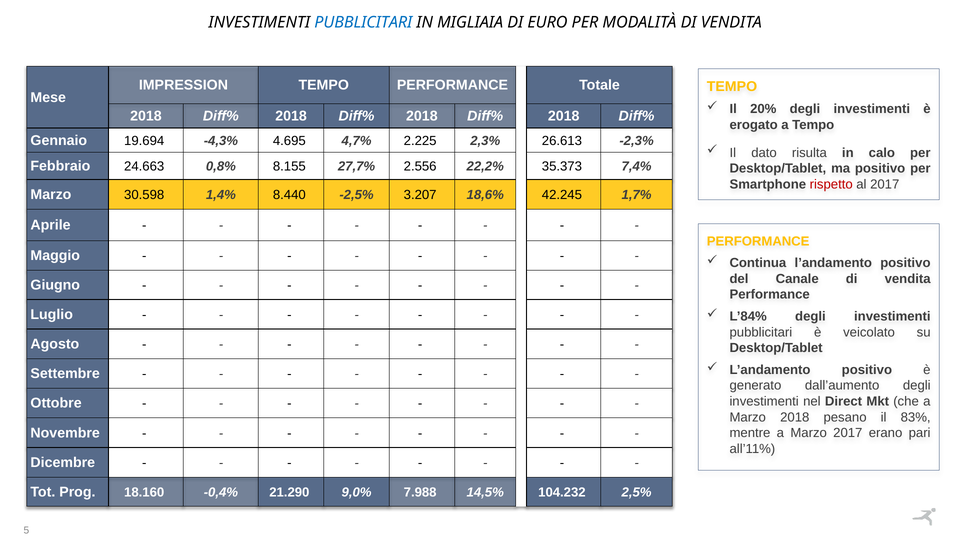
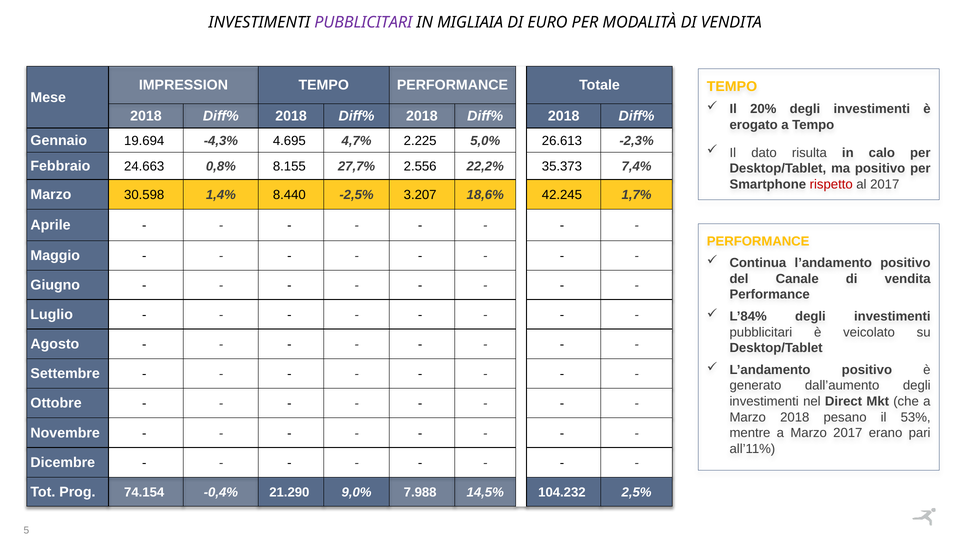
PUBBLICITARI at (363, 22) colour: blue -> purple
2,3%: 2,3% -> 5,0%
83%: 83% -> 53%
18.160: 18.160 -> 74.154
